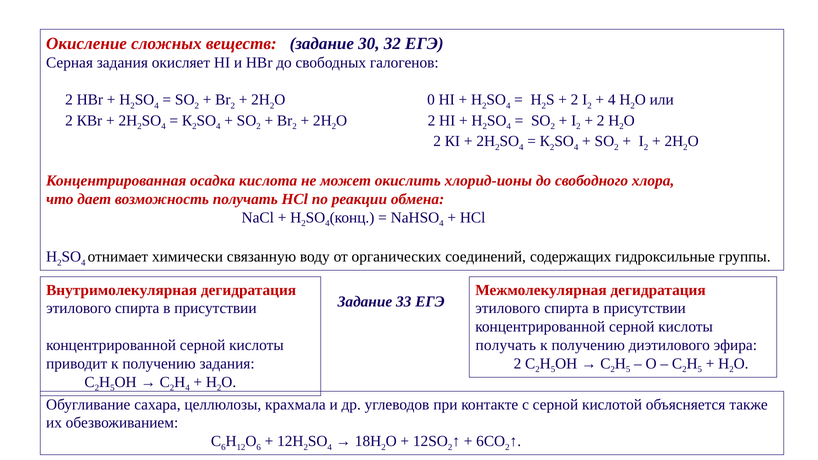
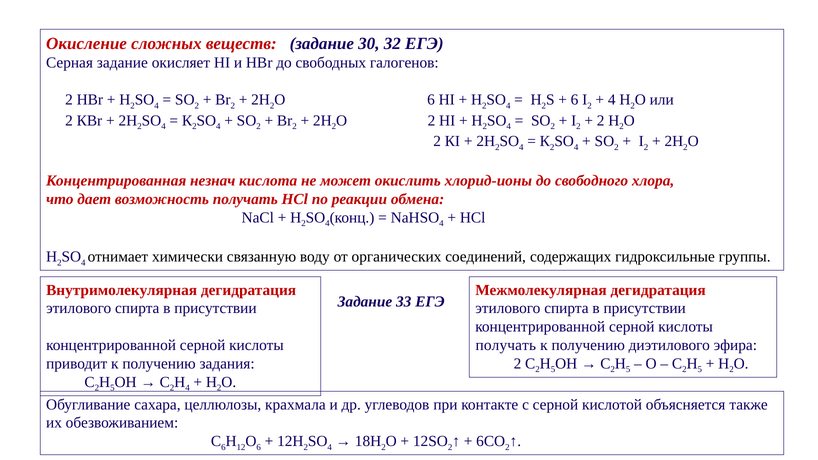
Серная задания: задания -> задание
0 at (431, 100): 0 -> 6
2 at (575, 100): 2 -> 6
осадка: осадка -> незнач
